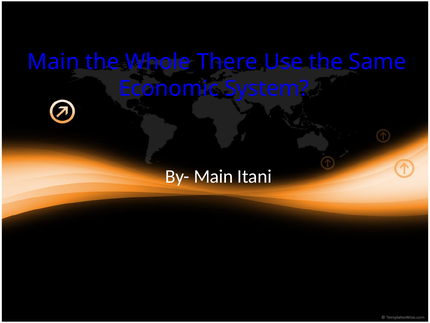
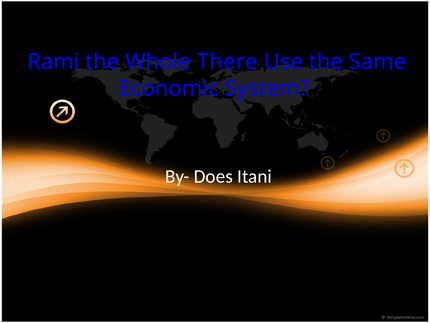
Main at (53, 62): Main -> Rami
By- Main: Main -> Does
